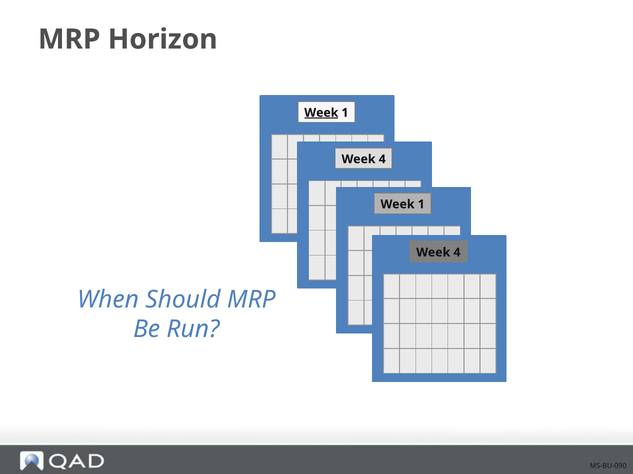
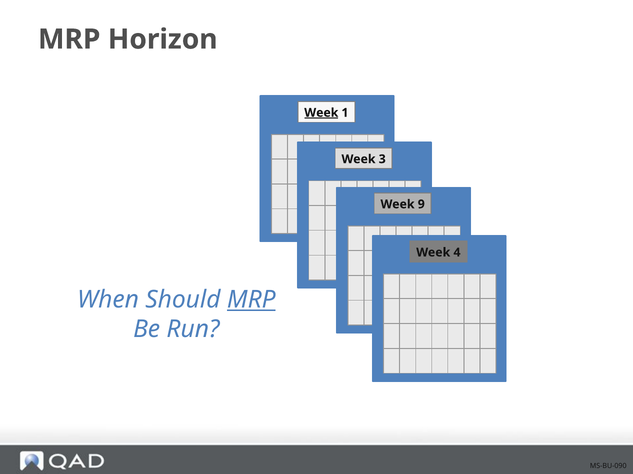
4 at (382, 159): 4 -> 3
1 at (421, 205): 1 -> 9
MRP at (251, 300) underline: none -> present
